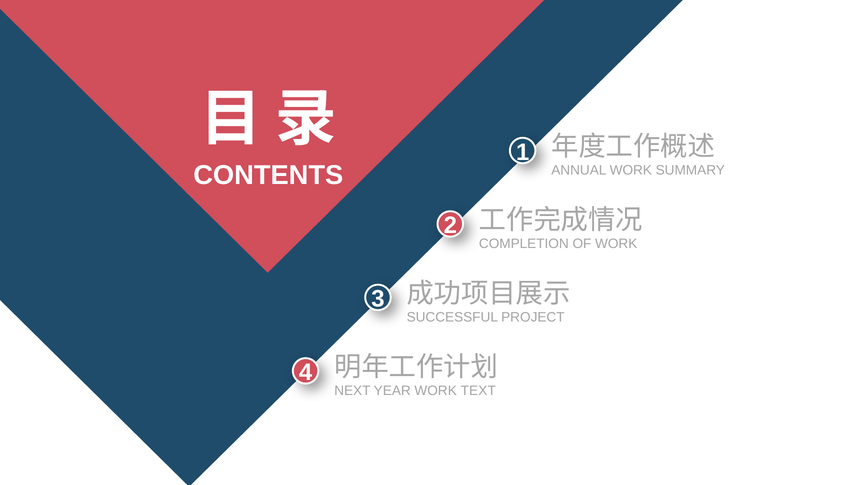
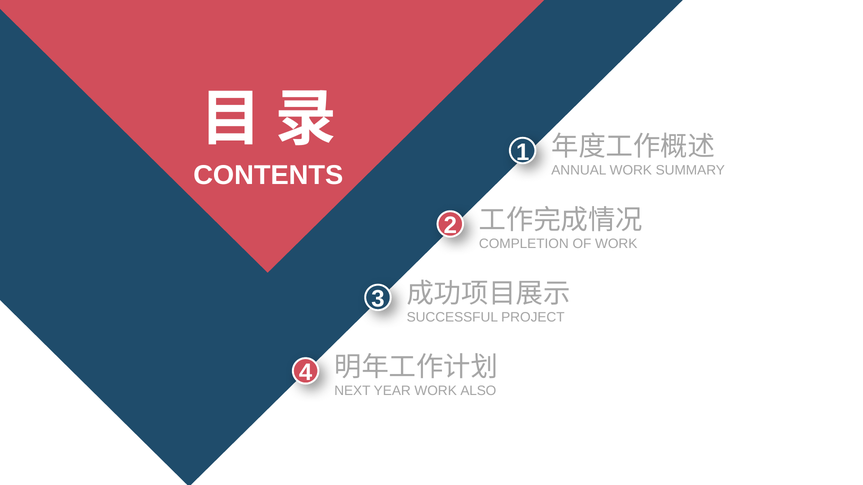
TEXT: TEXT -> ALSO
